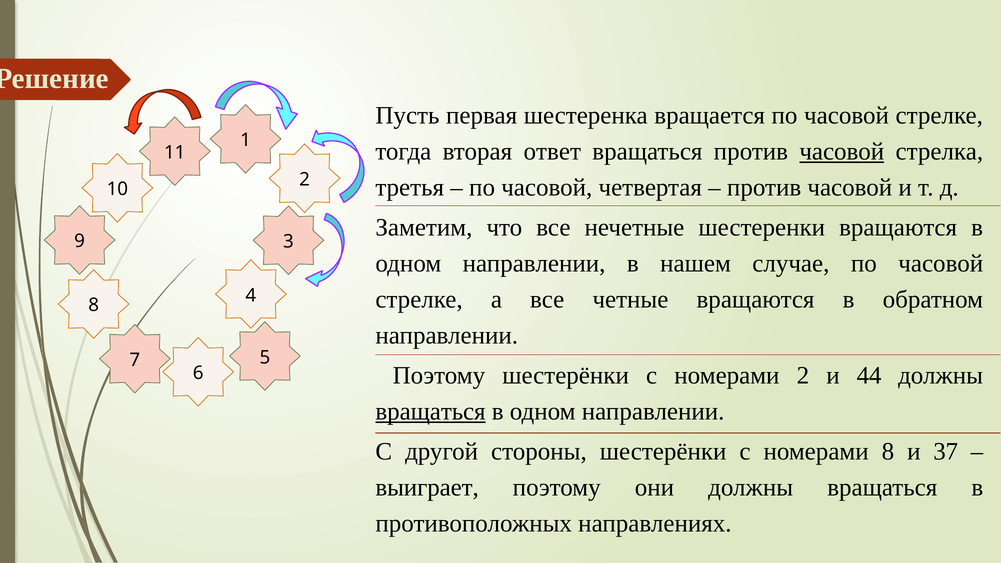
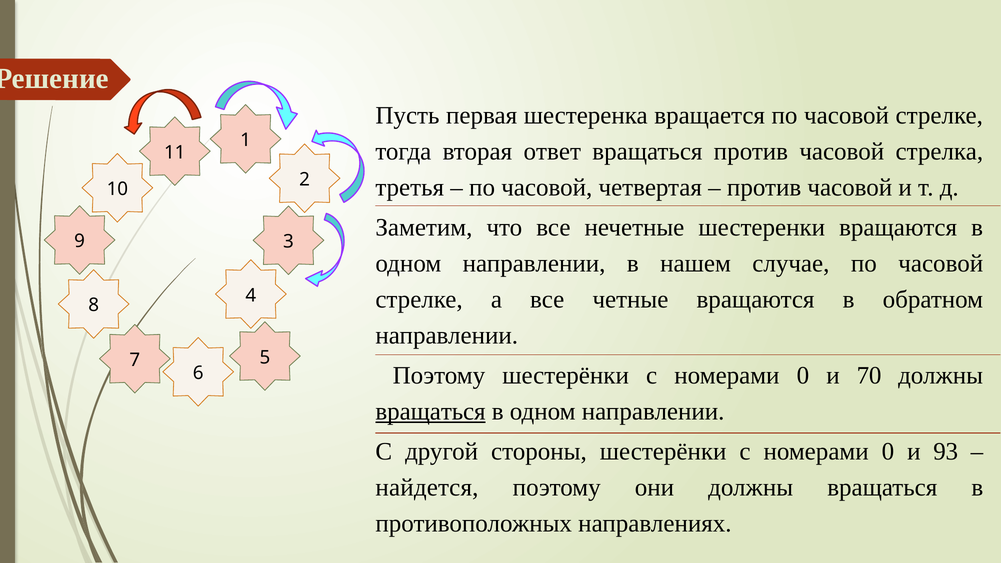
часовой at (842, 152) underline: present -> none
2 at (803, 376): 2 -> 0
44: 44 -> 70
8 at (888, 452): 8 -> 0
37: 37 -> 93
выиграет: выиграет -> найдется
